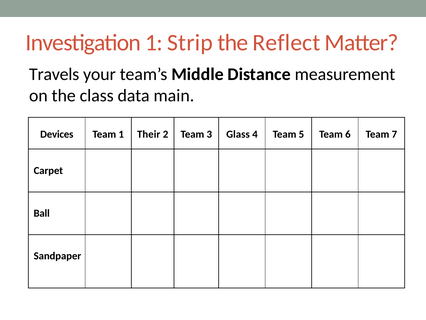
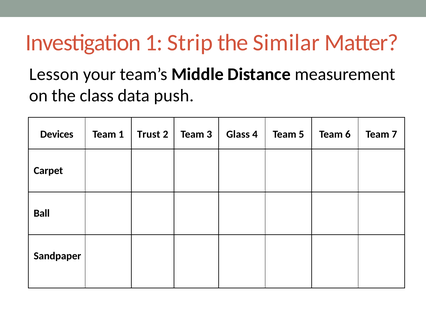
Reflect: Reflect -> Similar
Travels: Travels -> Lesson
main: main -> push
Their: Their -> Trust
